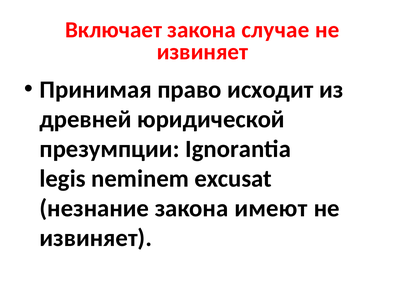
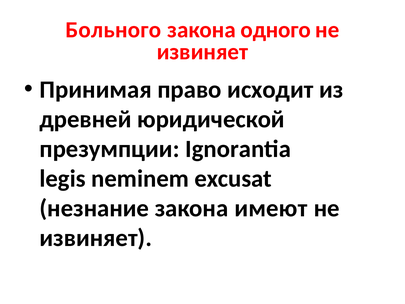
Включает: Включает -> Больного
случае: случае -> одного
